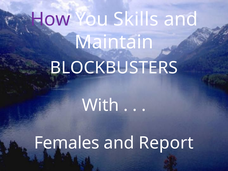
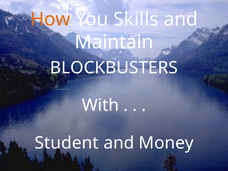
How colour: purple -> orange
Females: Females -> Student
Report: Report -> Money
